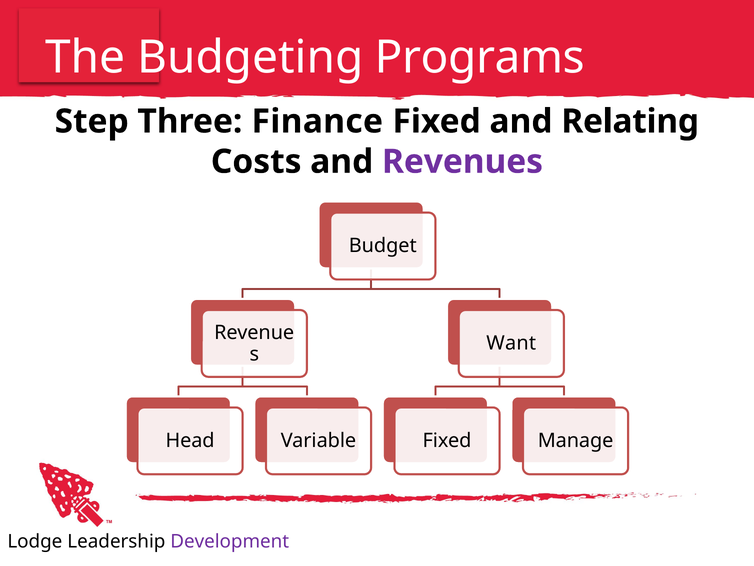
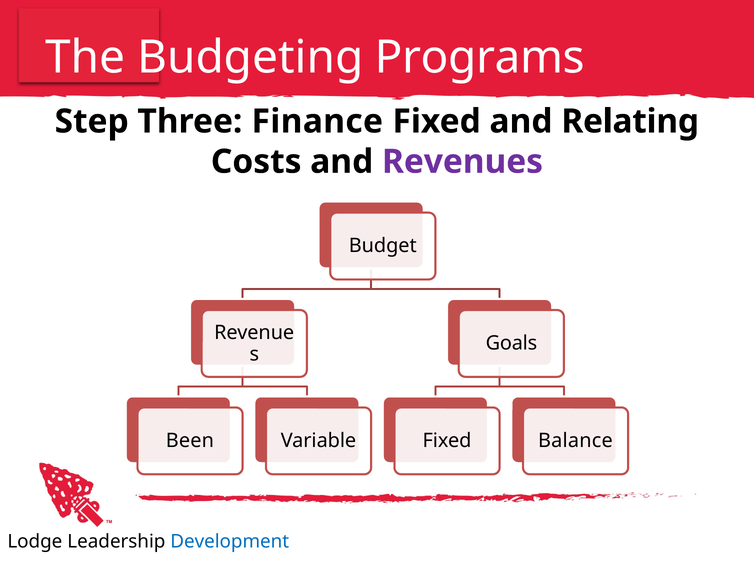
Want: Want -> Goals
Head: Head -> Been
Manage: Manage -> Balance
Development colour: purple -> blue
